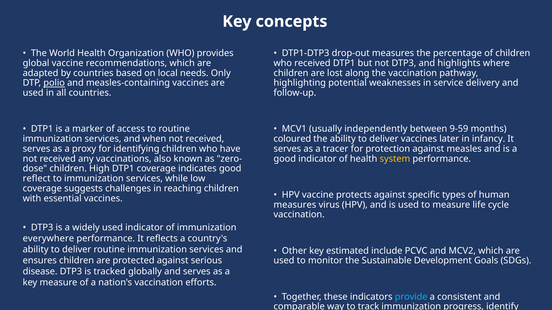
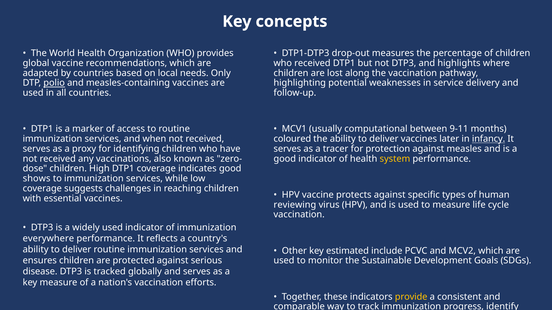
independently: independently -> computational
9-59: 9-59 -> 9-11
infancy underline: none -> present
reflect: reflect -> shows
measures at (295, 205): measures -> reviewing
provide colour: light blue -> yellow
